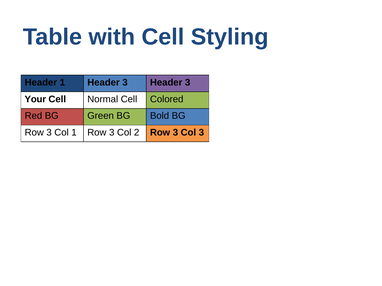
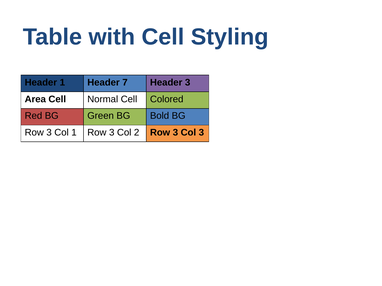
1 Header 3: 3 -> 7
Your: Your -> Area
